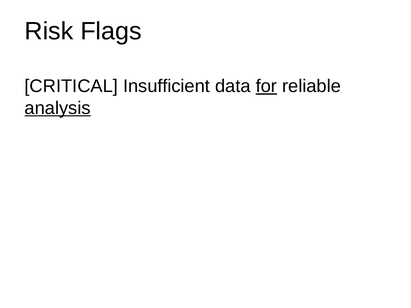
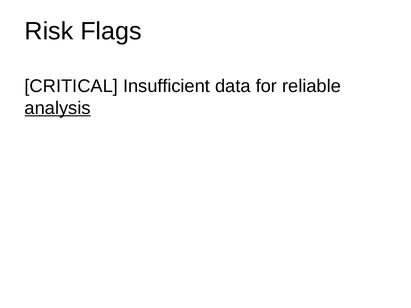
for underline: present -> none
